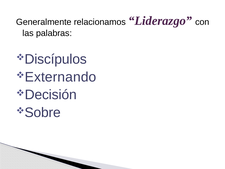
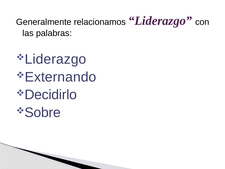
Discípulos at (56, 59): Discípulos -> Liderazgo
Decisión: Decisión -> Decidirlo
